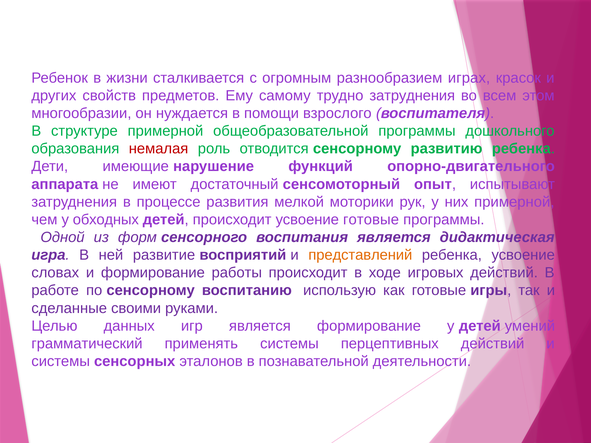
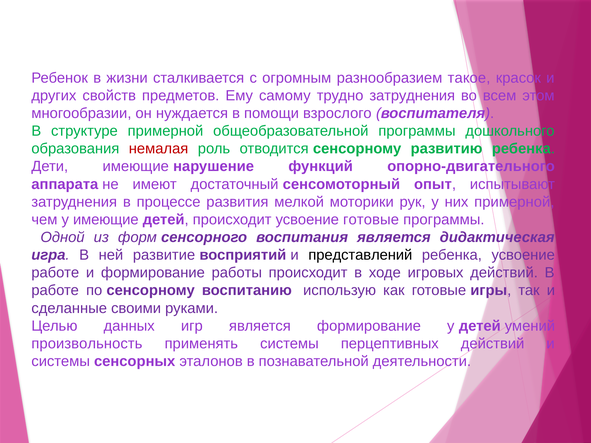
играх: играх -> такое
у обходных: обходных -> имеющие
представлений colour: orange -> black
словах at (55, 273): словах -> работе
грамматический: грамматический -> произвольность
